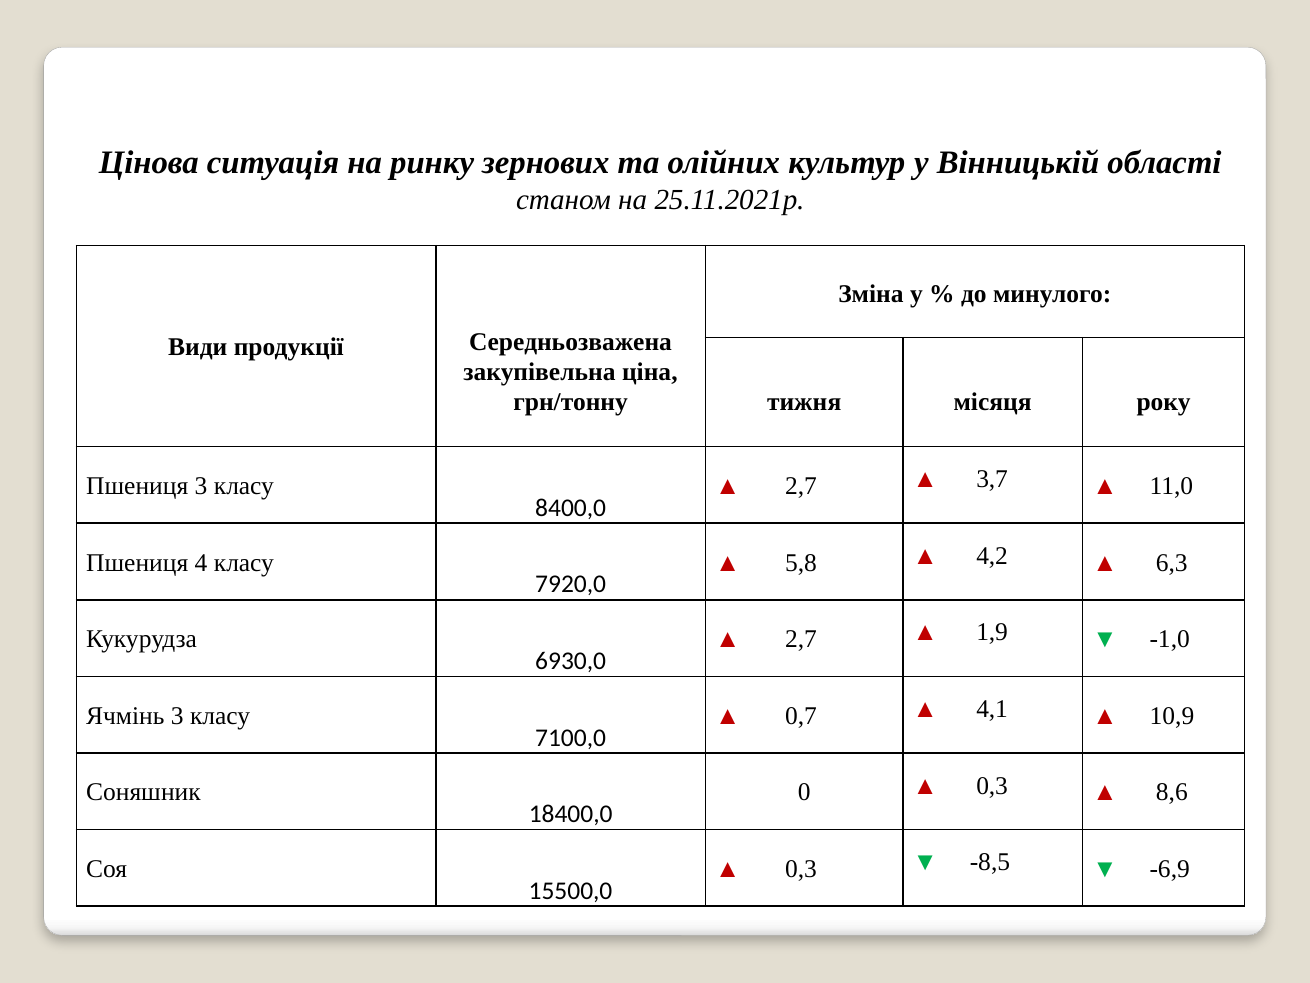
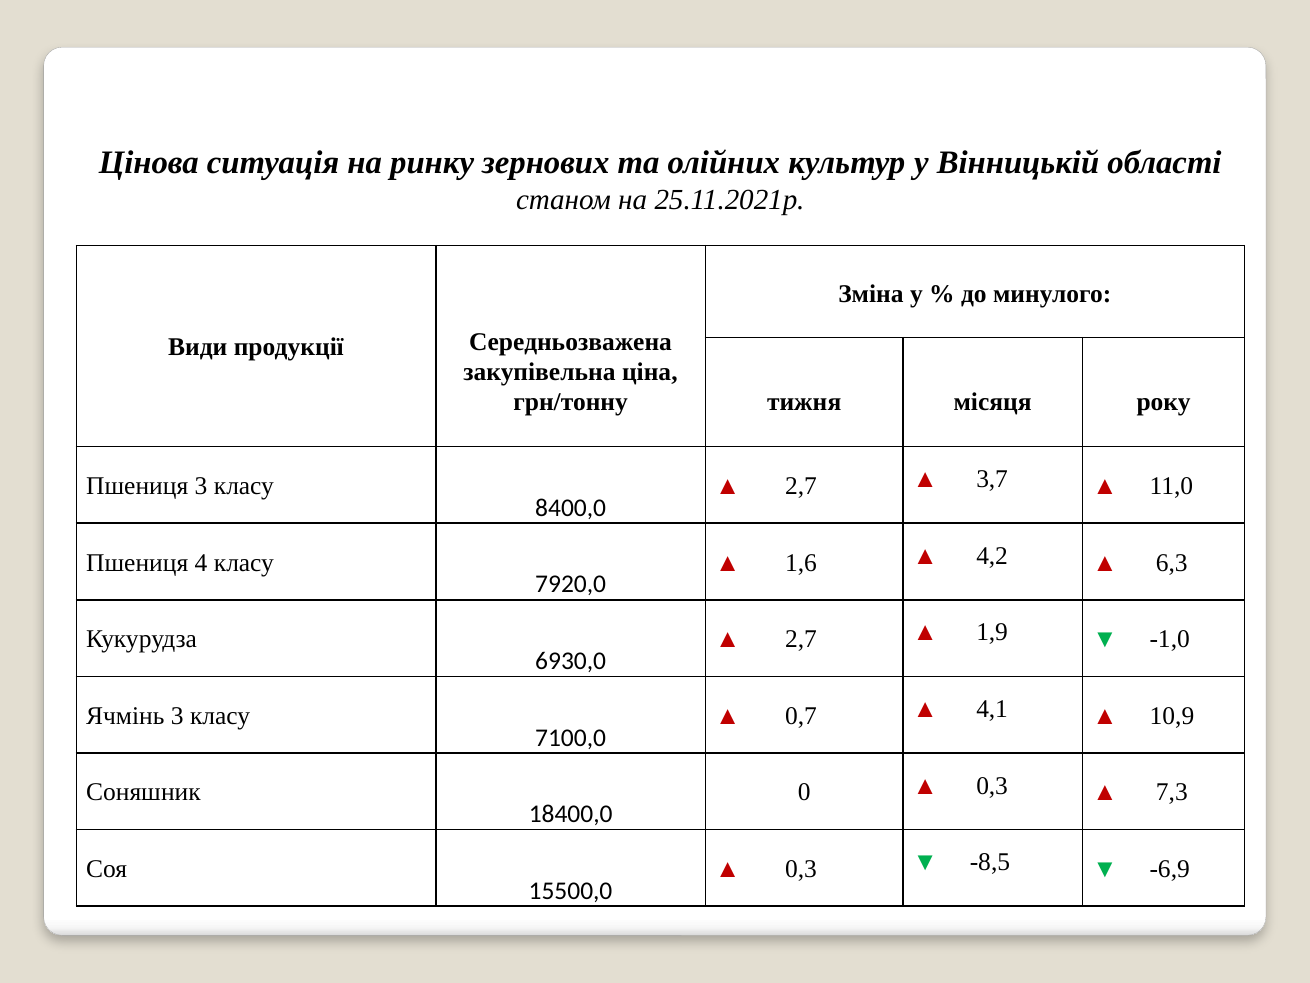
5,8: 5,8 -> 1,6
8,6: 8,6 -> 7,3
